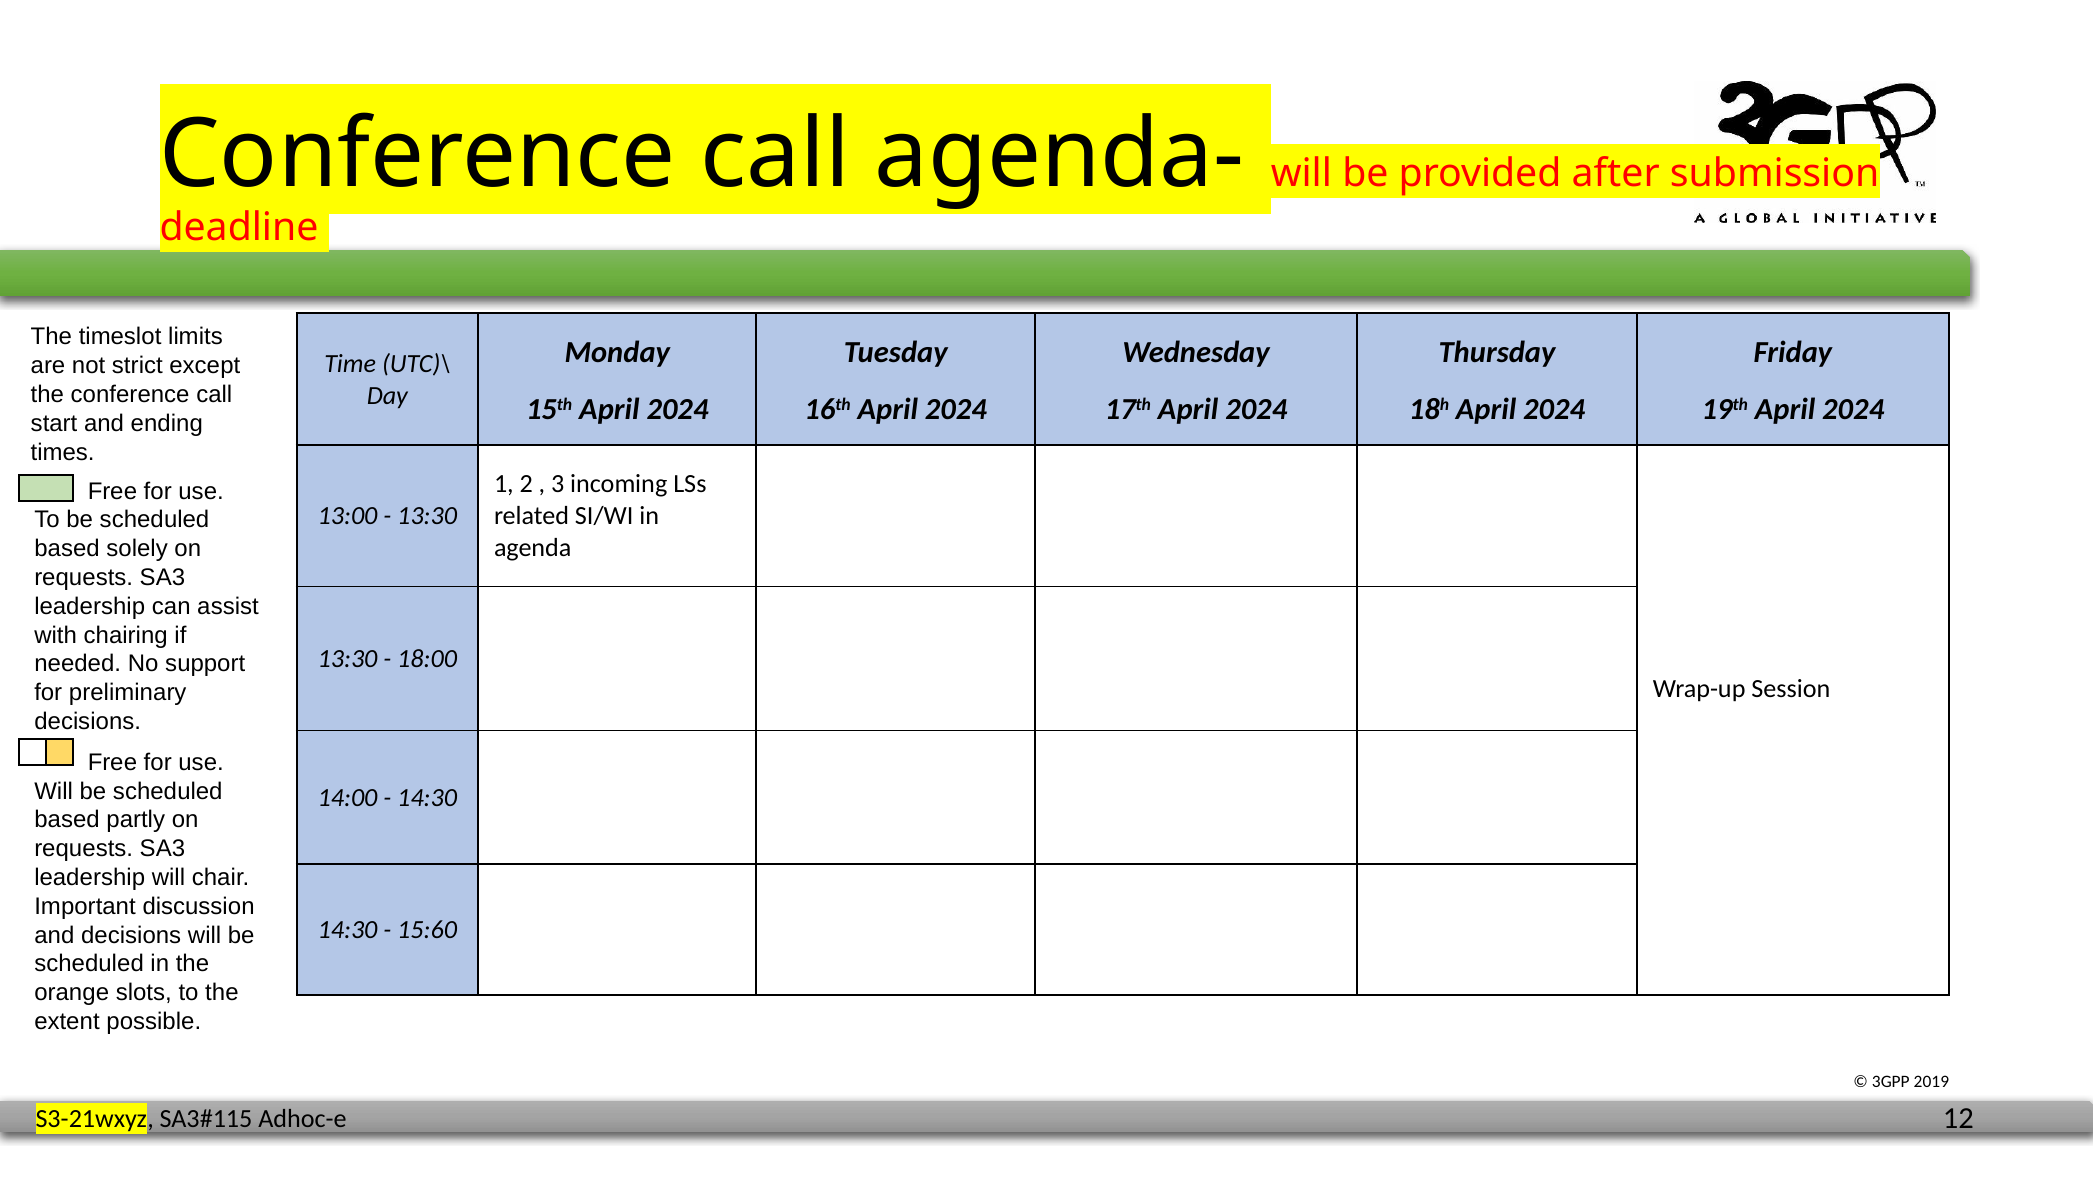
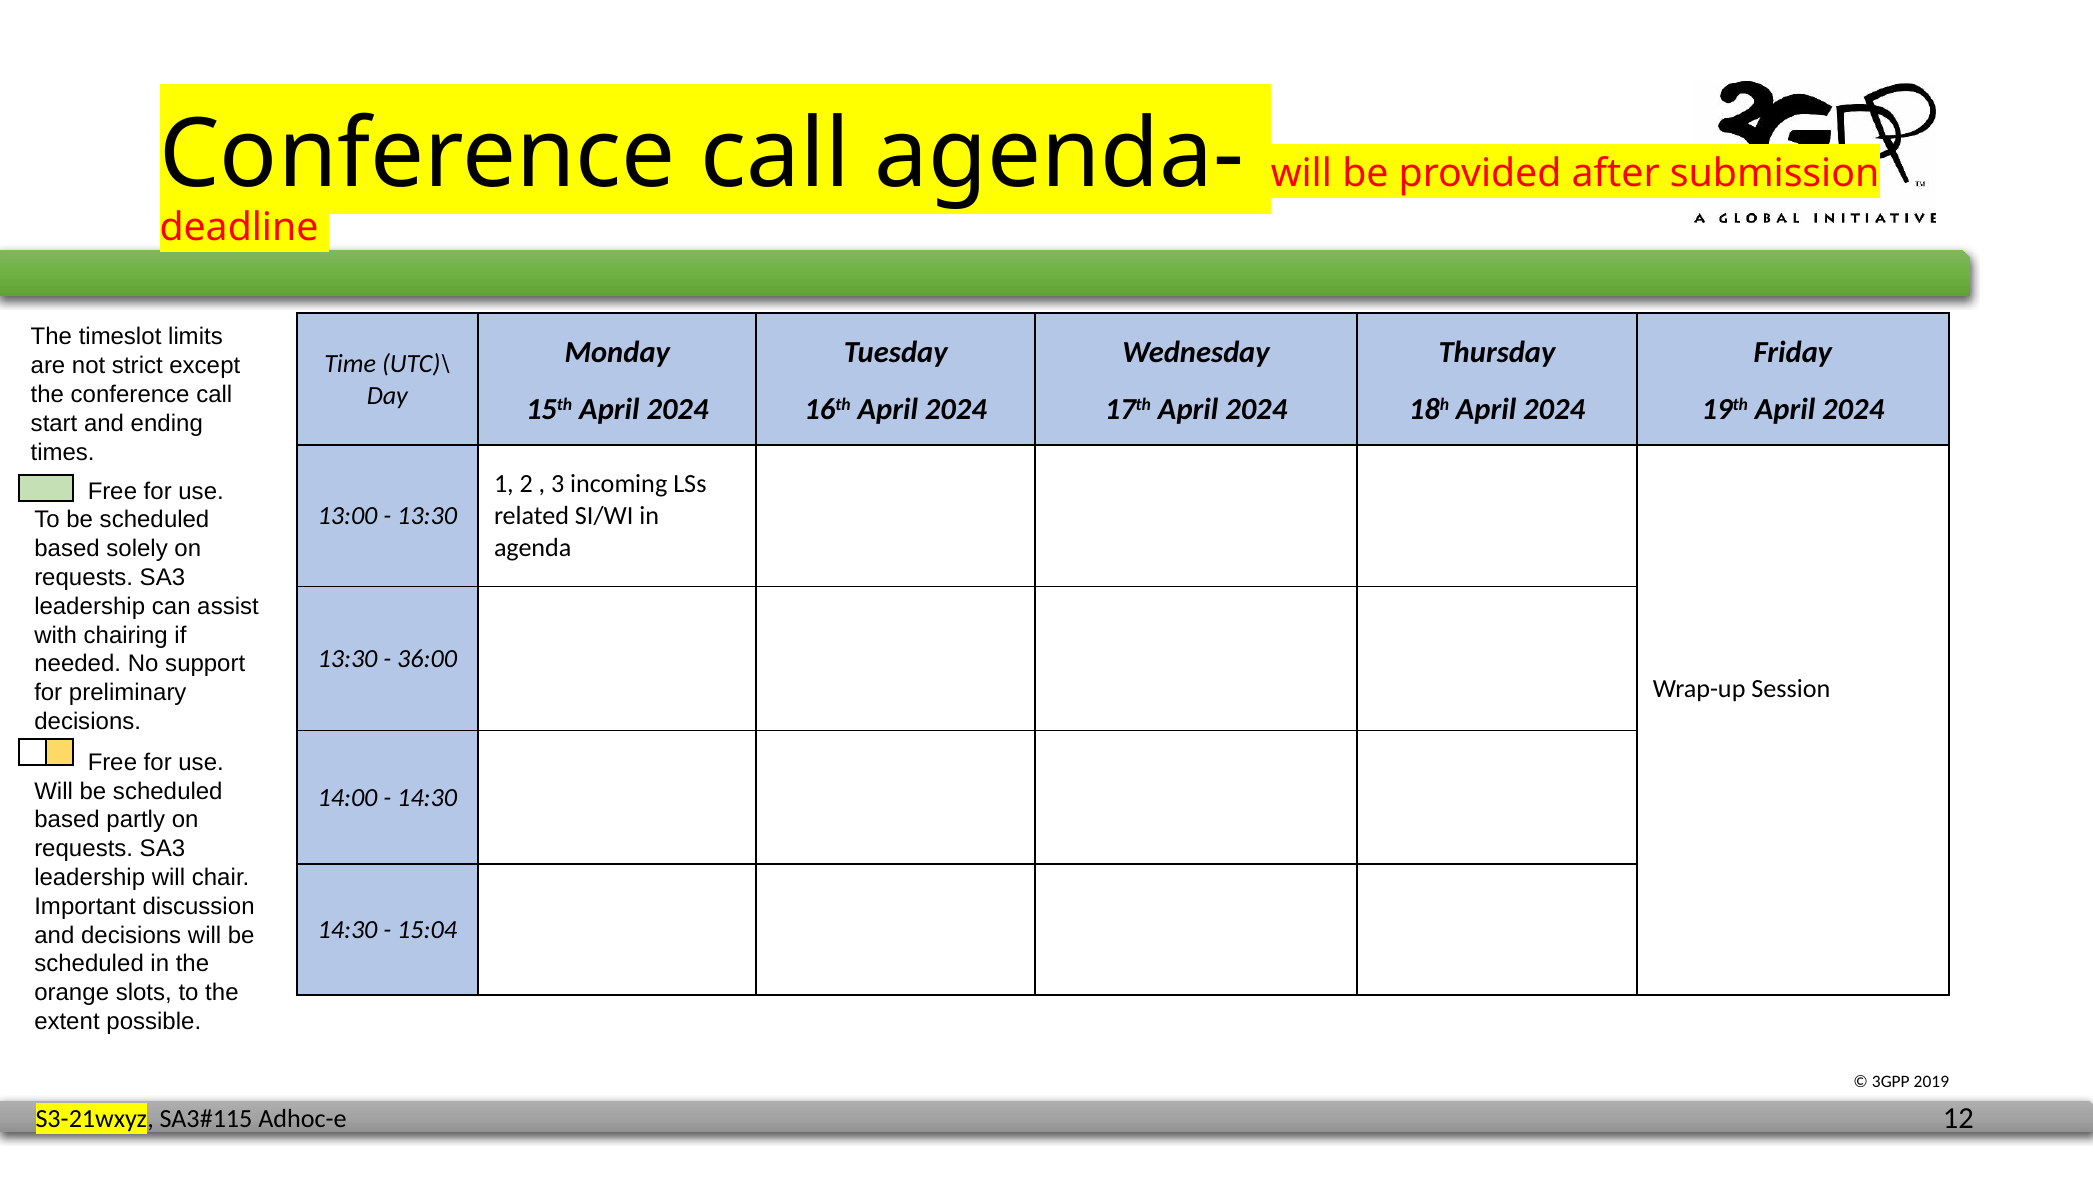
18:00: 18:00 -> 36:00
15:60: 15:60 -> 15:04
